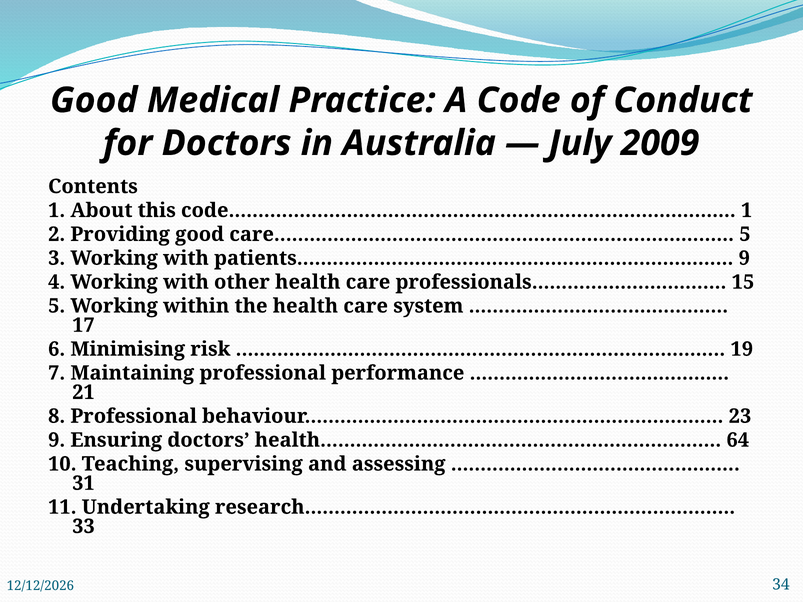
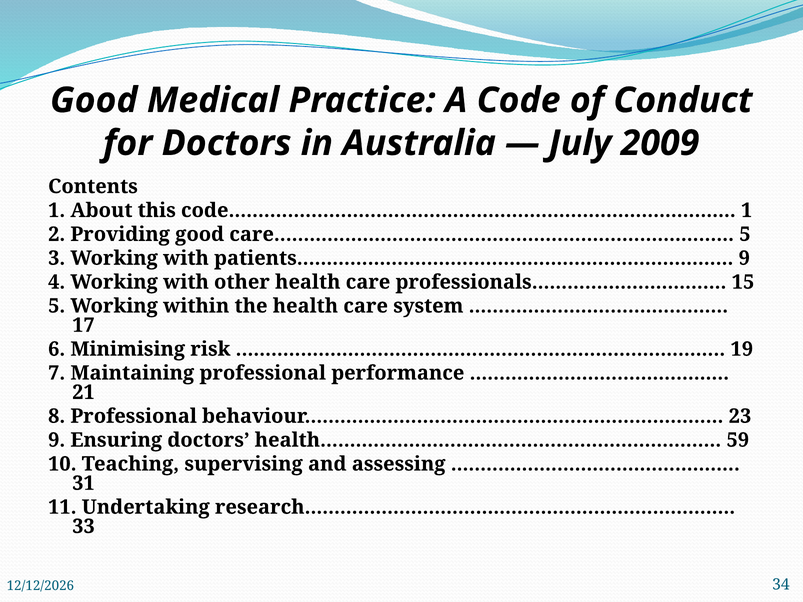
64: 64 -> 59
